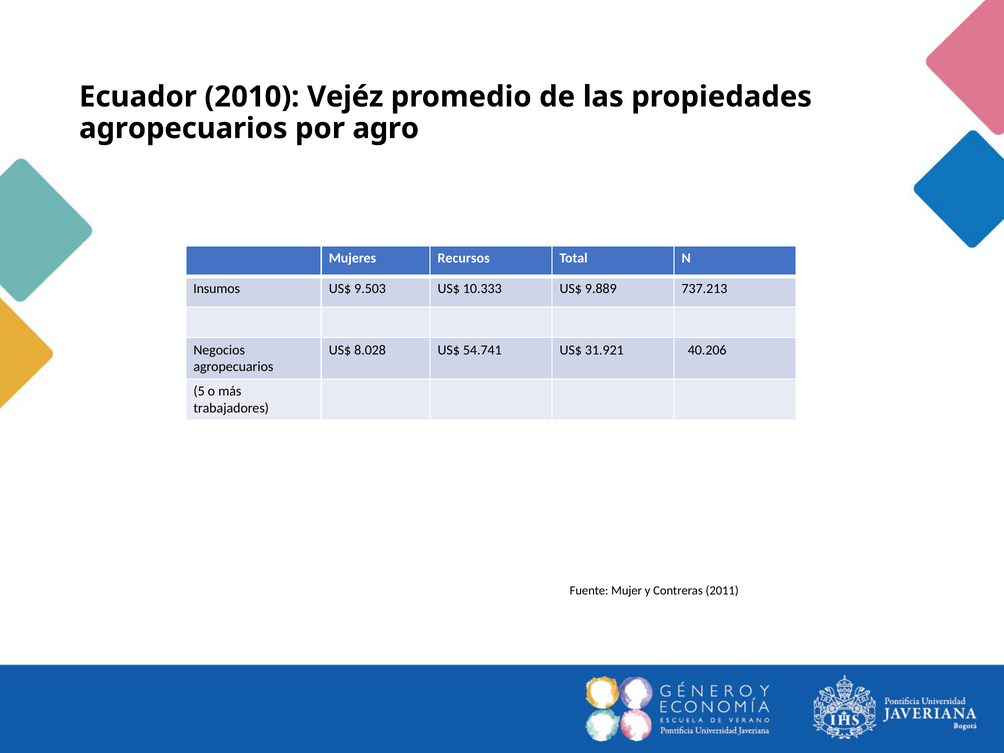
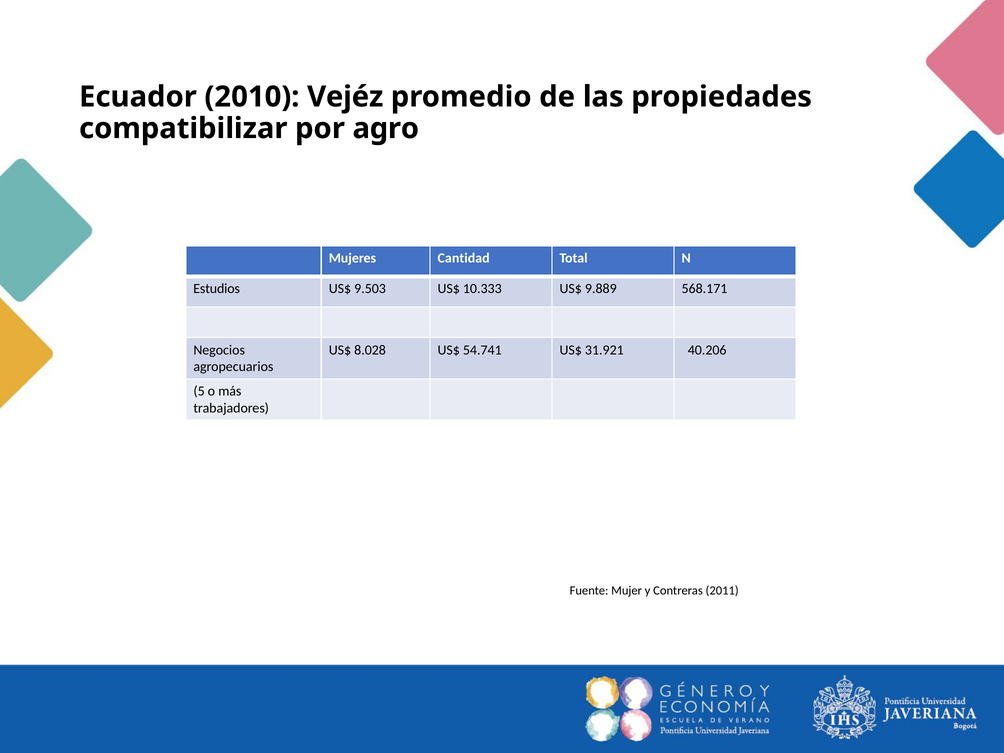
agropecuarios at (183, 128): agropecuarios -> compatibilizar
Recursos: Recursos -> Cantidad
Insumos: Insumos -> Estudios
737.213: 737.213 -> 568.171
